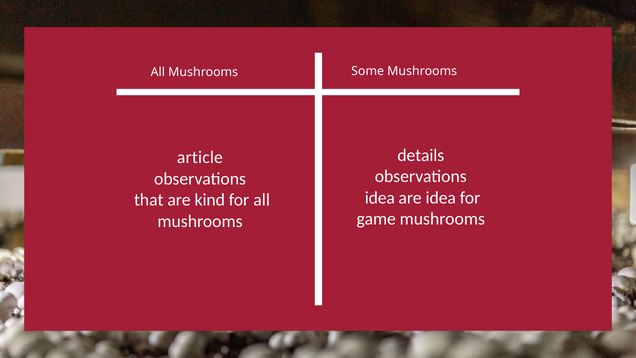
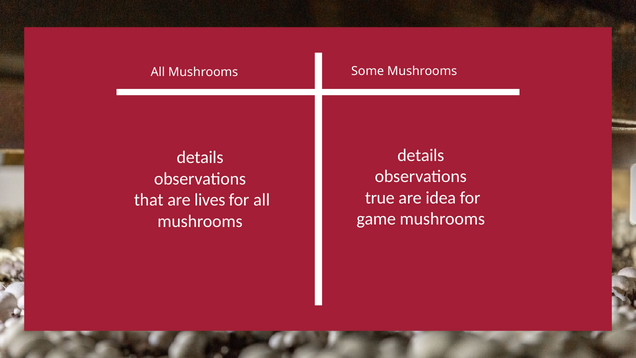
article at (200, 157): article -> details
idea at (380, 198): idea -> true
kind: kind -> lives
